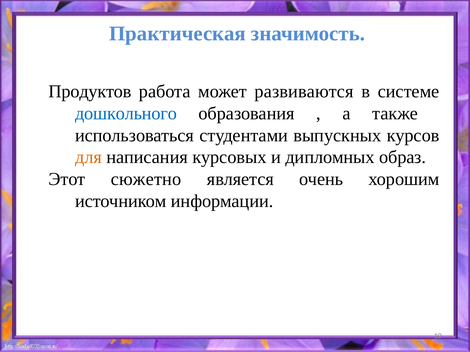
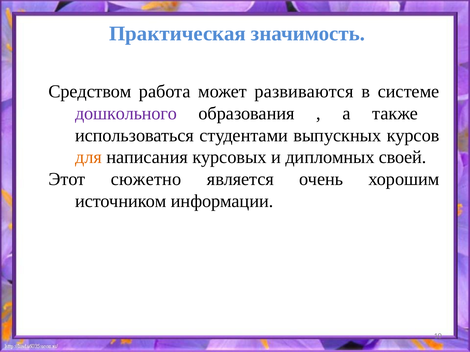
Продуктов: Продуктов -> Средством
дошкольного colour: blue -> purple
образ: образ -> своей
